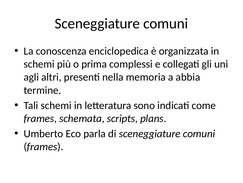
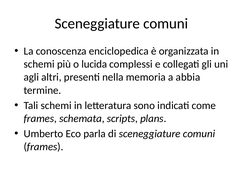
prima: prima -> lucida
